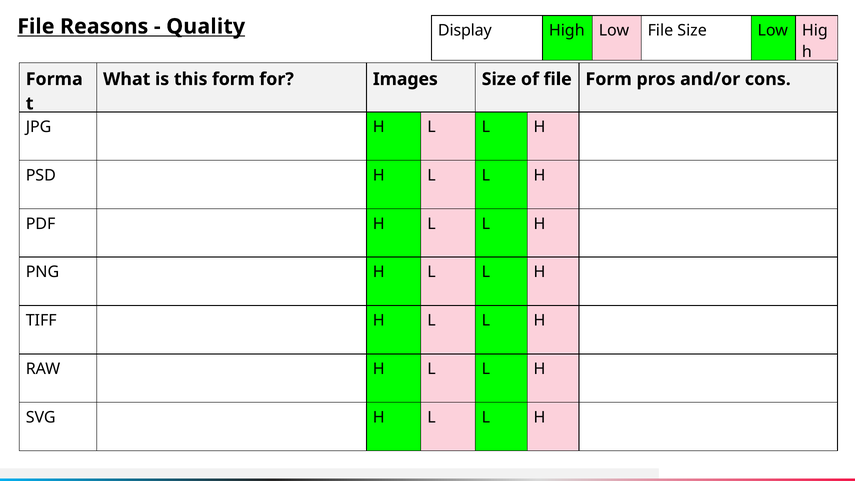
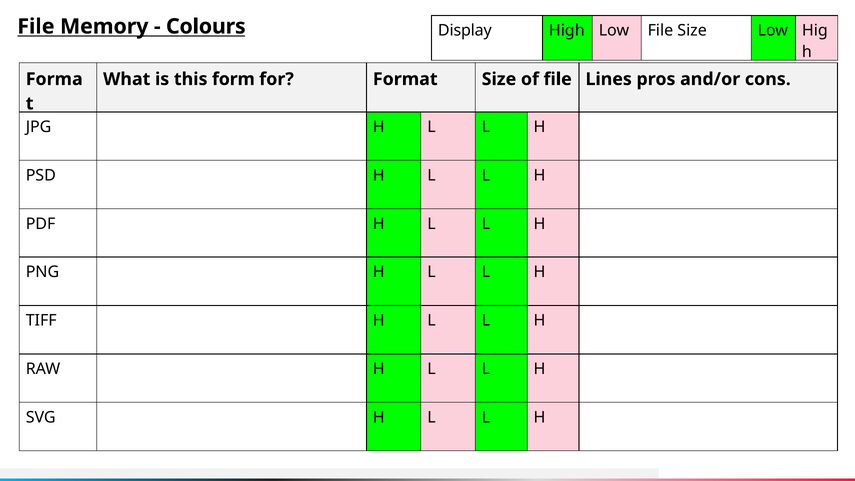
Reasons: Reasons -> Memory
Quality: Quality -> Colours
Images: Images -> Format
file Form: Form -> Lines
